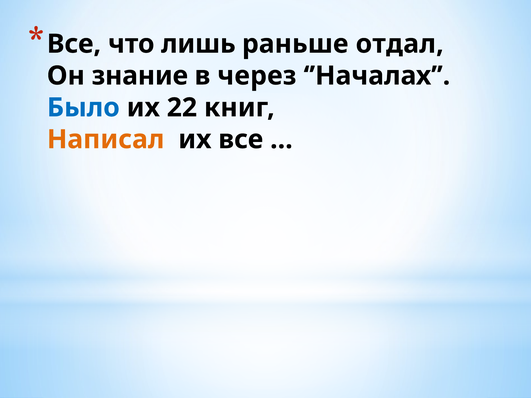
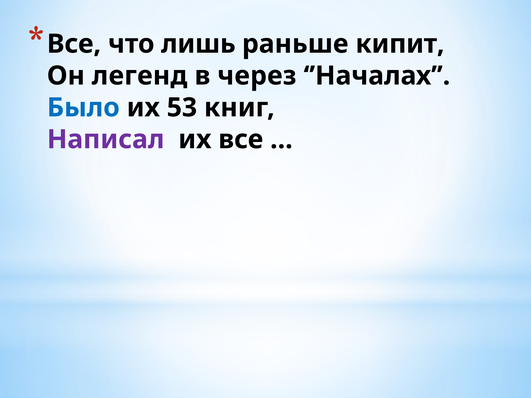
отдал: отдал -> кипит
знание: знание -> легенд
22: 22 -> 53
Написал colour: orange -> purple
